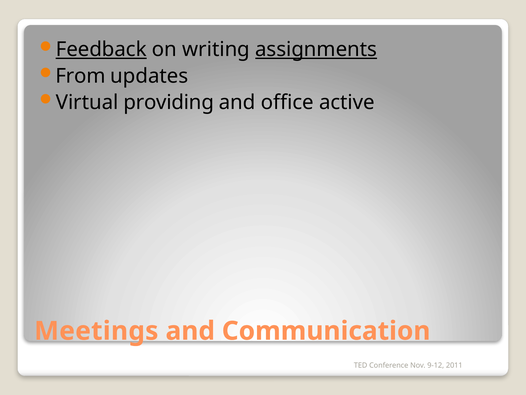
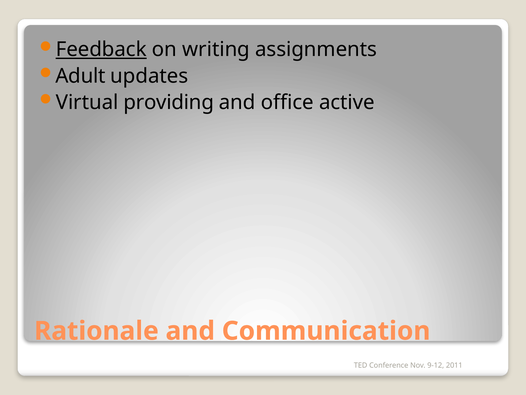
assignments underline: present -> none
From: From -> Adult
Meetings: Meetings -> Rationale
